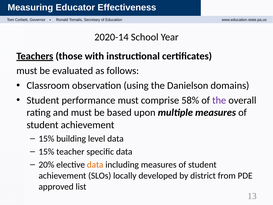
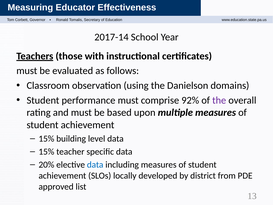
2020-14: 2020-14 -> 2017-14
58%: 58% -> 92%
data at (95, 165) colour: orange -> blue
